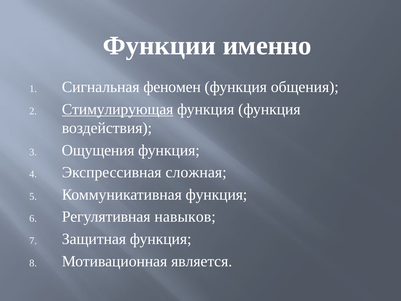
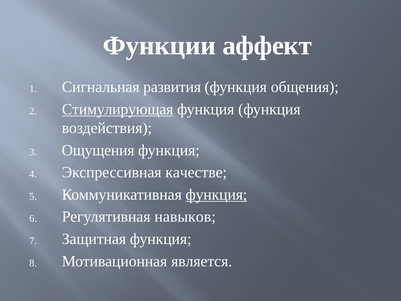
именно: именно -> аффект
феномен: феномен -> развития
сложная: сложная -> качестве
функция at (216, 194) underline: none -> present
